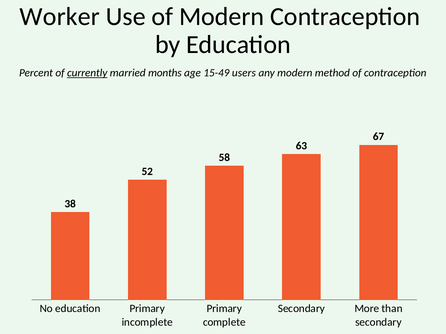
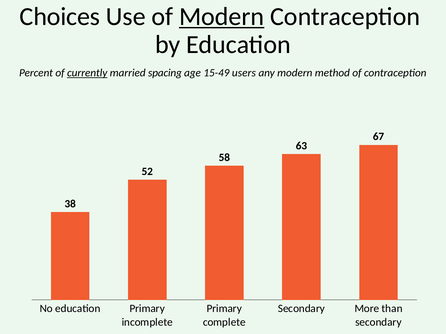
Worker: Worker -> Choices
Modern at (222, 17) underline: none -> present
months: months -> spacing
